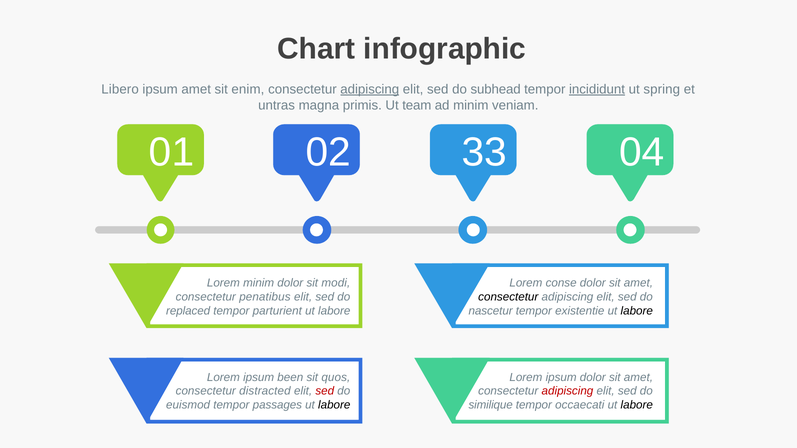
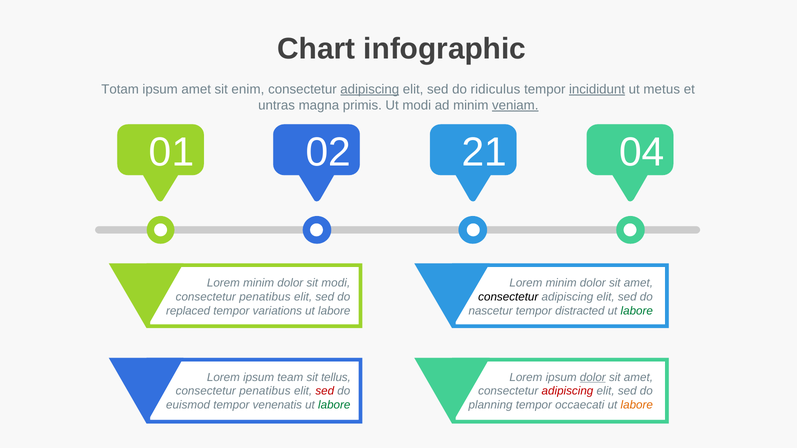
Libero: Libero -> Totam
subhead: subhead -> ridiculus
spring: spring -> metus
Ut team: team -> modi
veniam underline: none -> present
33: 33 -> 21
conse at (561, 283): conse -> minim
parturient: parturient -> variations
existentie: existentie -> distracted
labore at (637, 311) colour: black -> green
been: been -> team
quos: quos -> tellus
dolor at (593, 377) underline: none -> present
distracted at (265, 391): distracted -> penatibus
passages: passages -> venenatis
labore at (334, 405) colour: black -> green
similique: similique -> planning
labore at (637, 405) colour: black -> orange
